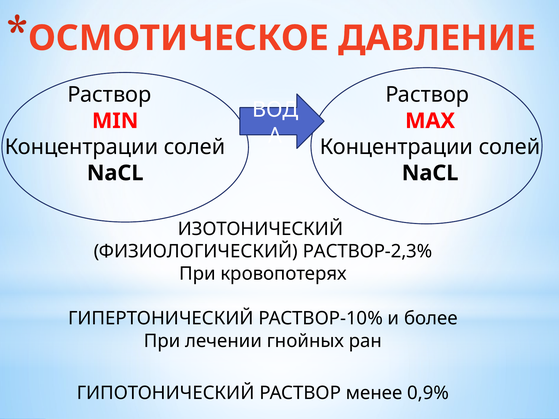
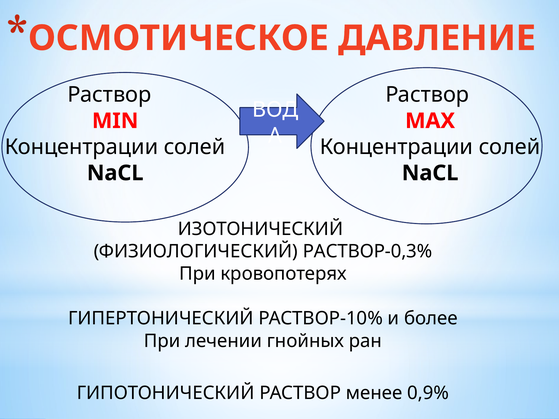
РАСТВОР-2,3%: РАСТВОР-2,3% -> РАСТВОР-0,3%
